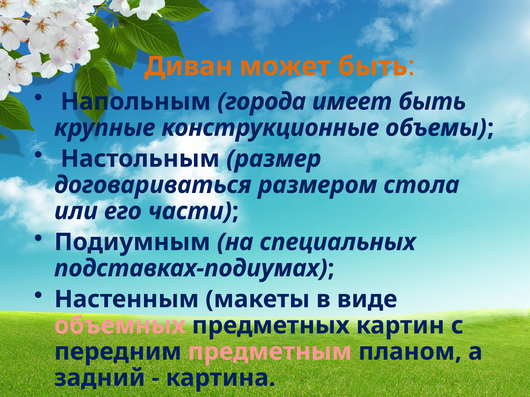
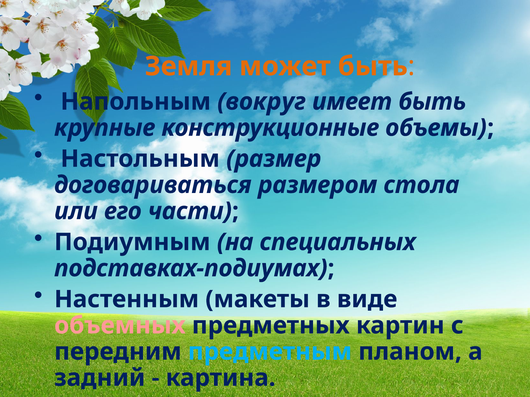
Диван: Диван -> Земля
города: города -> вокруг
предметным colour: pink -> light blue
